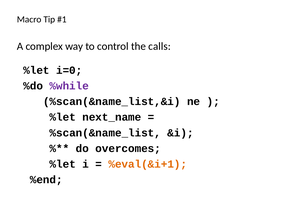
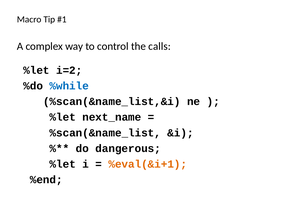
i=0: i=0 -> i=2
%while colour: purple -> blue
overcomes: overcomes -> dangerous
